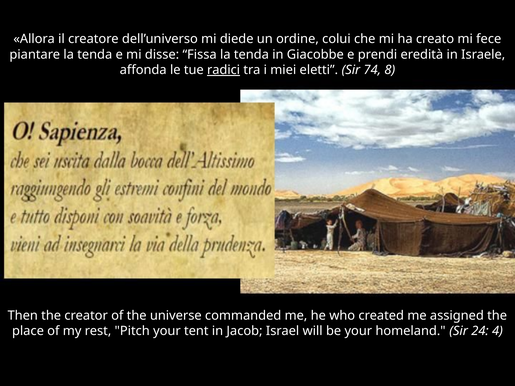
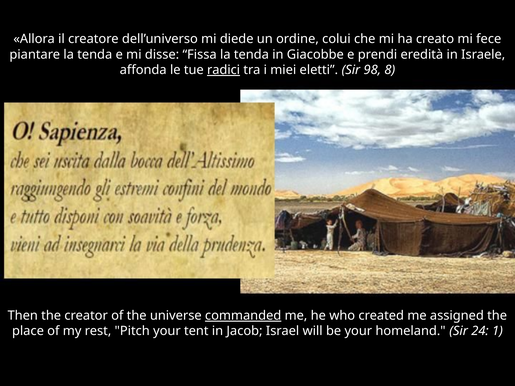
74: 74 -> 98
commanded underline: none -> present
4: 4 -> 1
